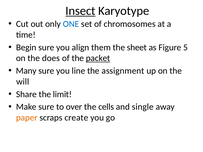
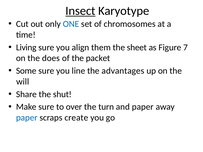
Begin: Begin -> Living
5: 5 -> 7
packet underline: present -> none
Many: Many -> Some
assignment: assignment -> advantages
limit: limit -> shut
cells: cells -> turn
and single: single -> paper
paper at (27, 118) colour: orange -> blue
